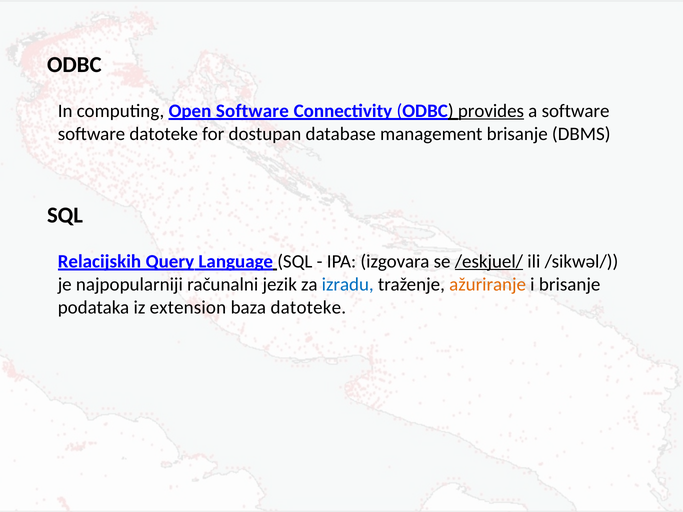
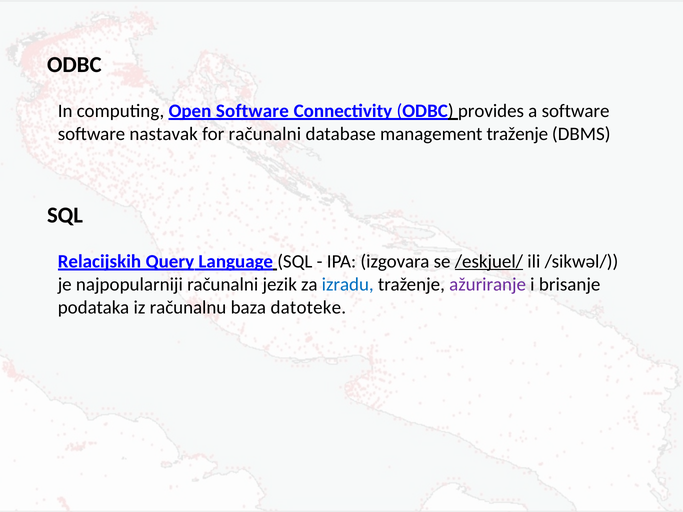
provides underline: present -> none
software datoteke: datoteke -> nastavak
for dostupan: dostupan -> računalni
management brisanje: brisanje -> traženje
ažuriranje colour: orange -> purple
extension: extension -> računalnu
